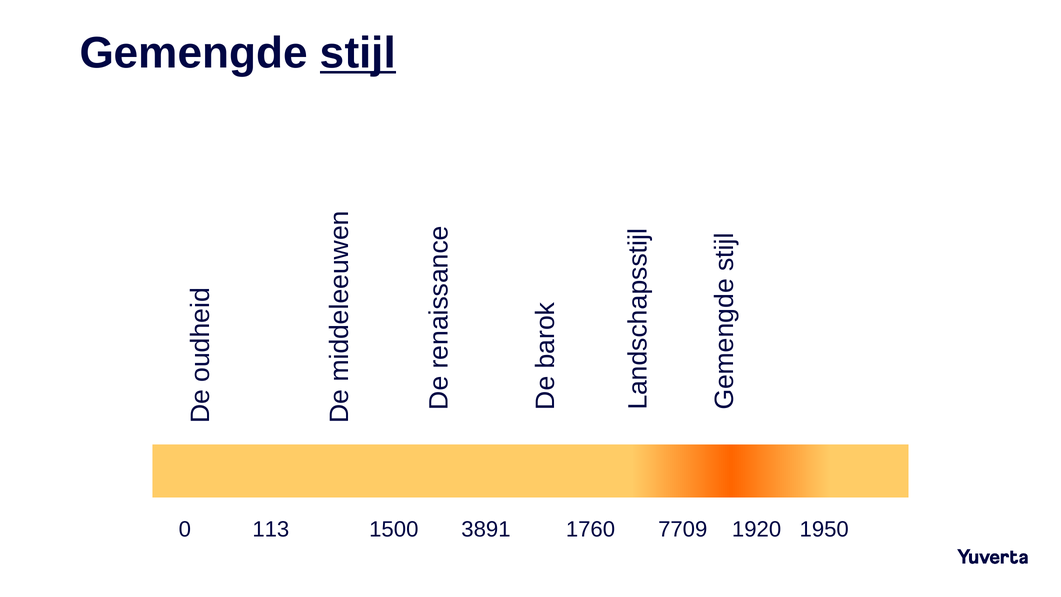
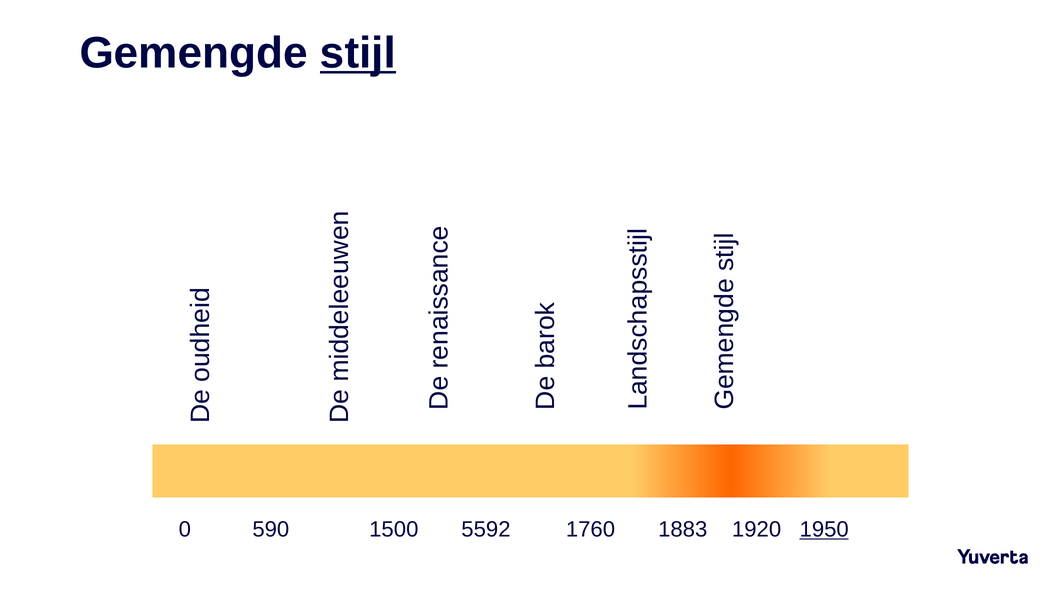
113: 113 -> 590
3891: 3891 -> 5592
7709: 7709 -> 1883
1950 underline: none -> present
